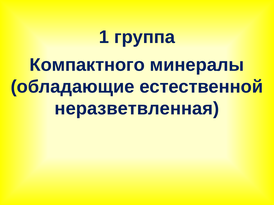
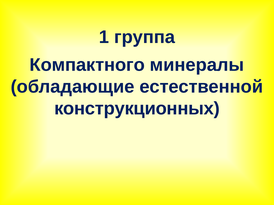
неразветвленная: неразветвленная -> конструкционных
